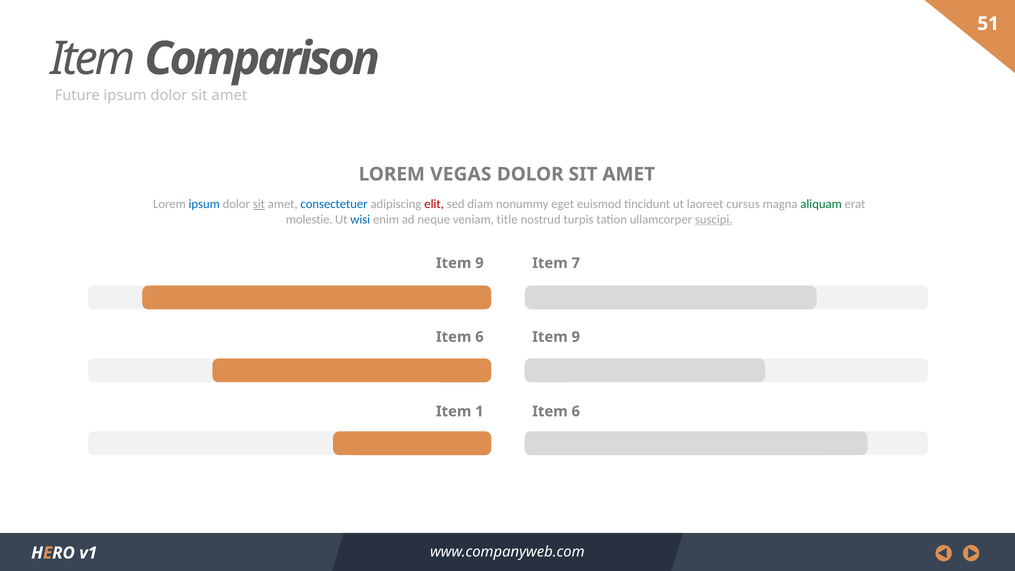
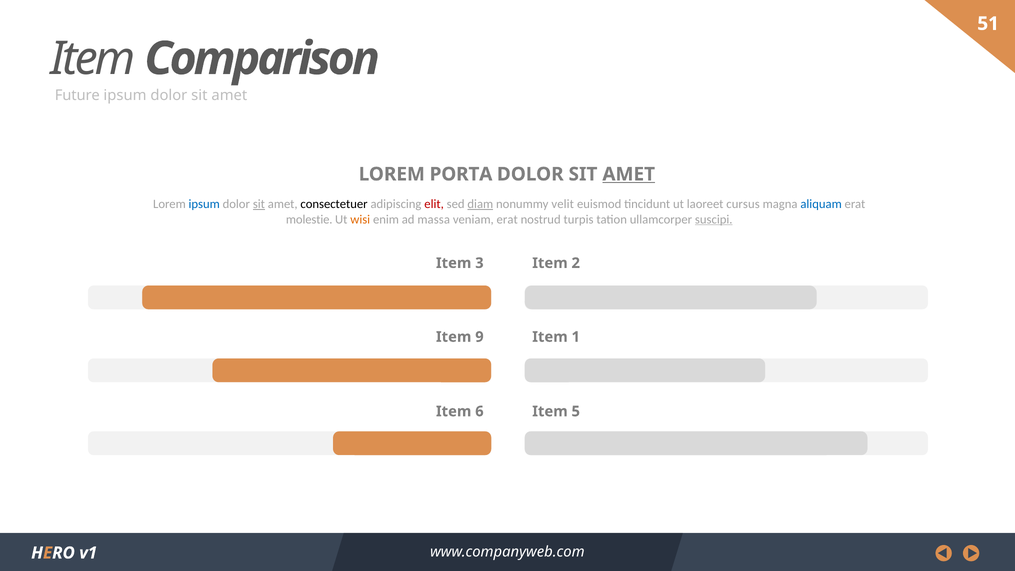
VEGAS: VEGAS -> PORTA
AMET at (629, 174) underline: none -> present
consectetuer colour: blue -> black
diam underline: none -> present
eget: eget -> velit
aliquam colour: green -> blue
wisi colour: blue -> orange
neque: neque -> massa
veniam title: title -> erat
9 at (479, 263): 9 -> 3
7: 7 -> 2
6 at (479, 337): 6 -> 9
9 at (576, 337): 9 -> 1
1: 1 -> 6
6 at (576, 411): 6 -> 5
